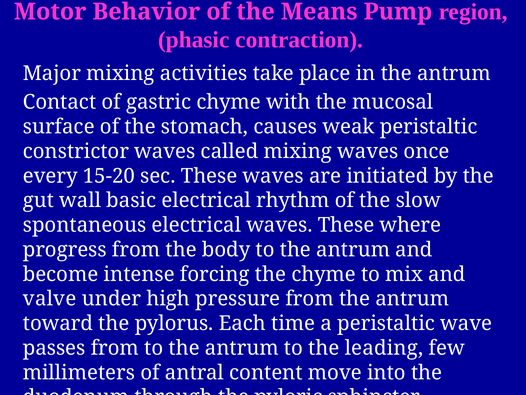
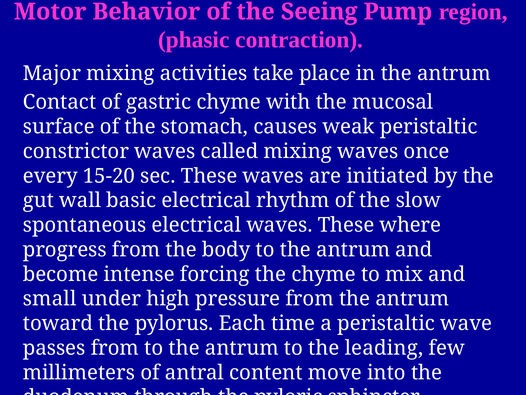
Means: Means -> Seeing
valve: valve -> small
